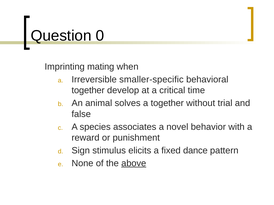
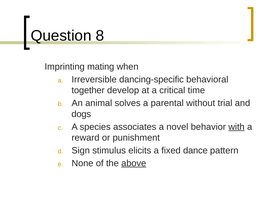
0: 0 -> 8
smaller-specific: smaller-specific -> dancing-specific
a together: together -> parental
false: false -> dogs
with underline: none -> present
